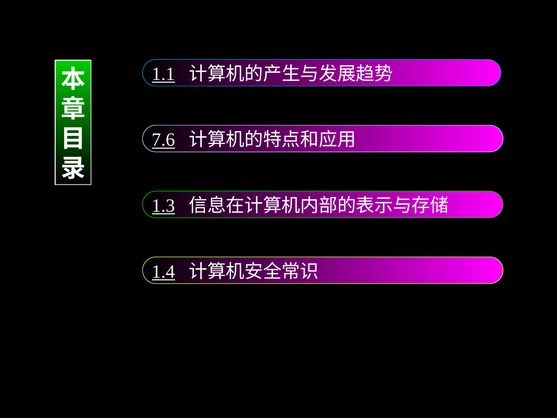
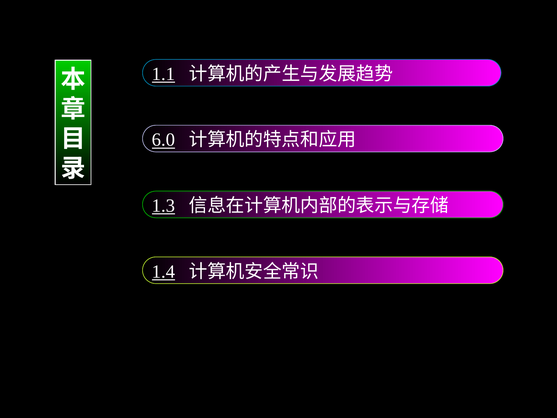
7.6: 7.6 -> 6.0
